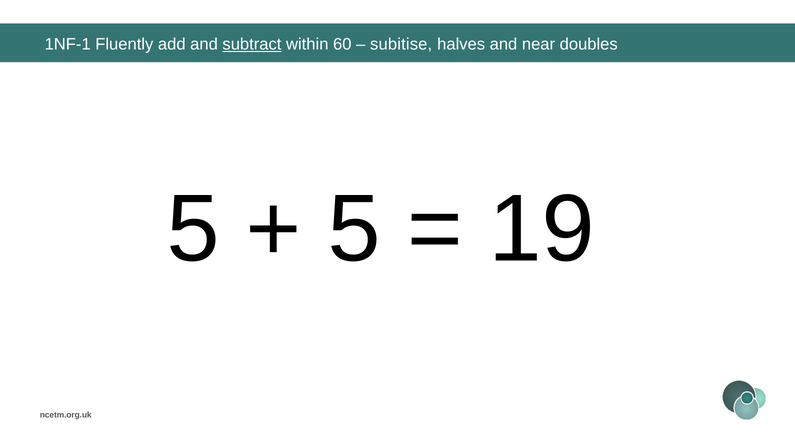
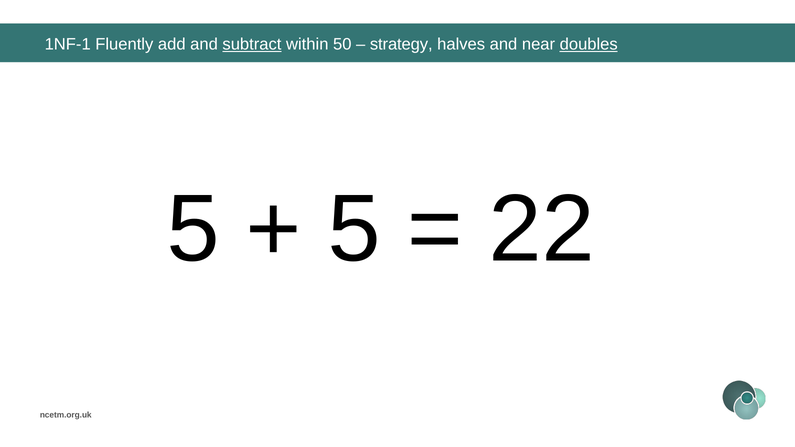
60: 60 -> 50
subitise: subitise -> strategy
doubles underline: none -> present
19: 19 -> 22
